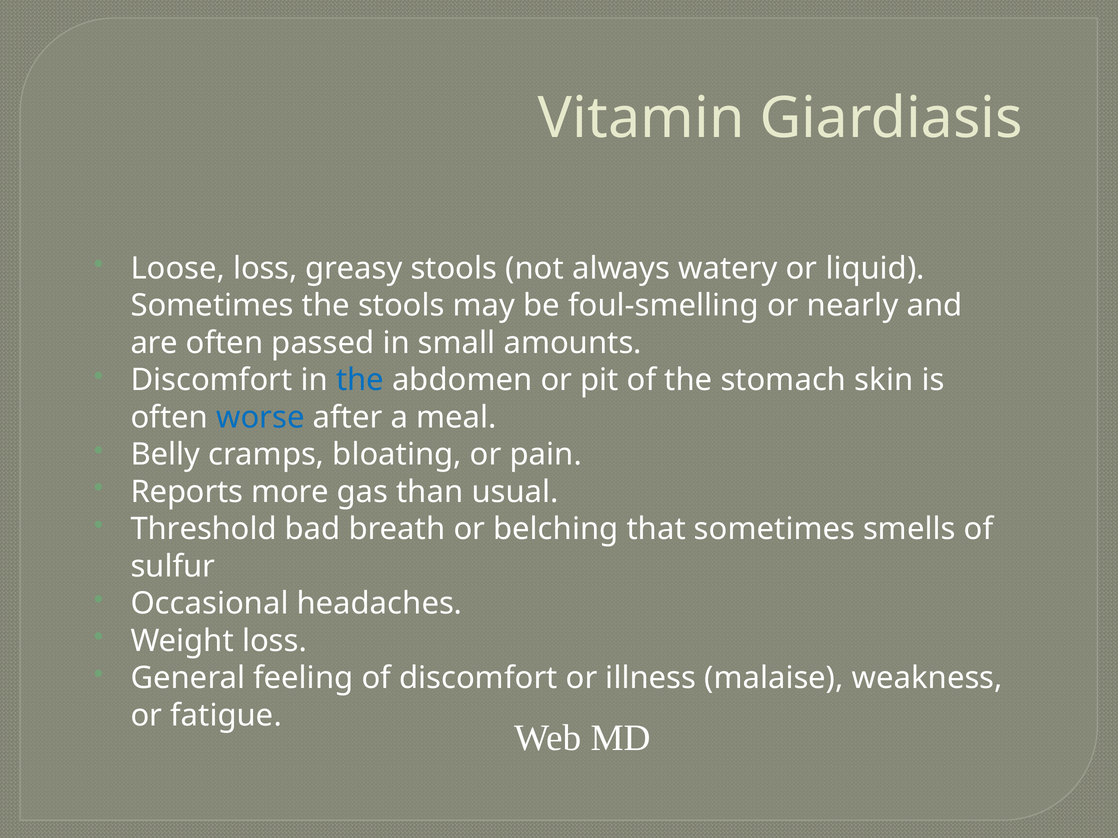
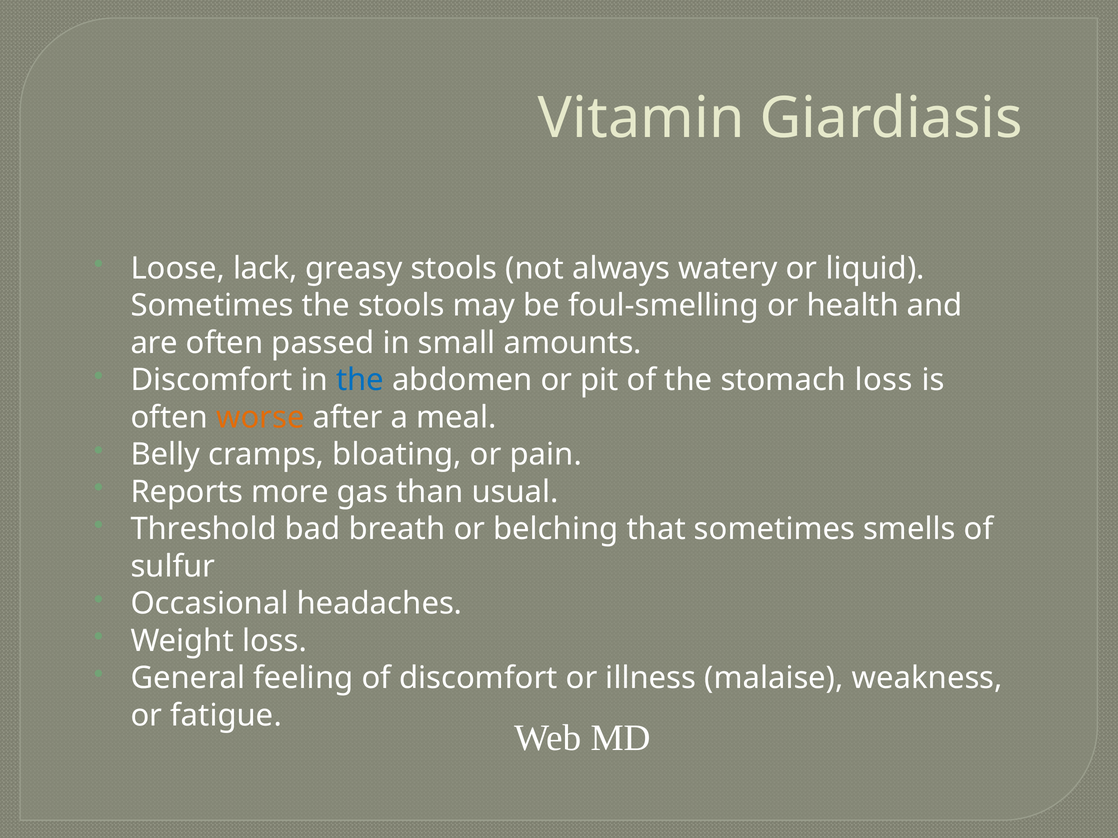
Loose loss: loss -> lack
nearly: nearly -> health
stomach skin: skin -> loss
worse colour: blue -> orange
